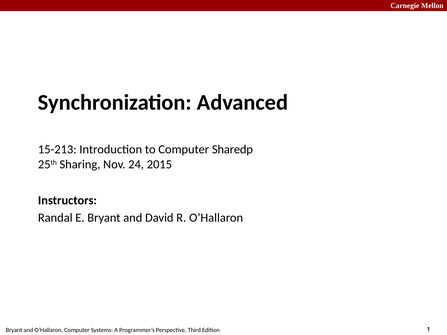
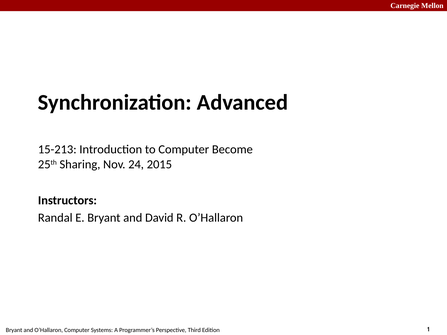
Sharedp: Sharedp -> Become
